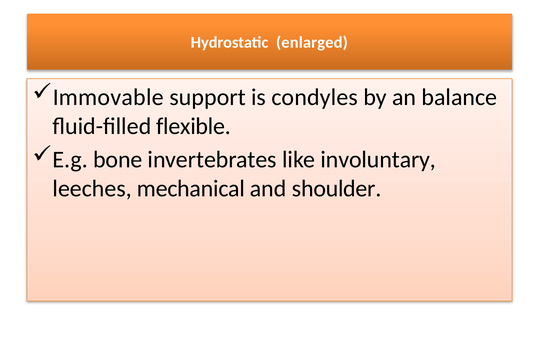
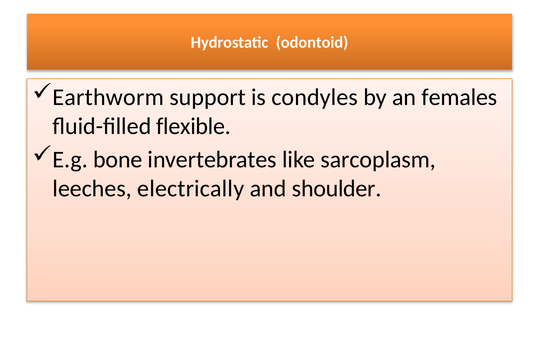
enlarged: enlarged -> odontoid
Immovable: Immovable -> Earthworm
balance: balance -> females
involuntary: involuntary -> sarcoplasm
mechanical: mechanical -> electrically
